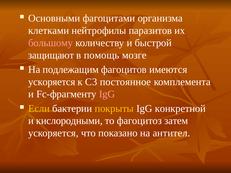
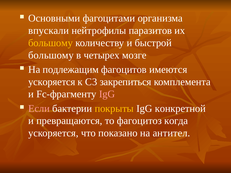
клетками: клетками -> впускали
большому at (51, 43) colour: pink -> yellow
защищают at (51, 55): защищают -> большому
помощь: помощь -> четырех
постоянное: постоянное -> закрепиться
Если colour: yellow -> pink
кислородными: кислородными -> превращаются
затем: затем -> когда
